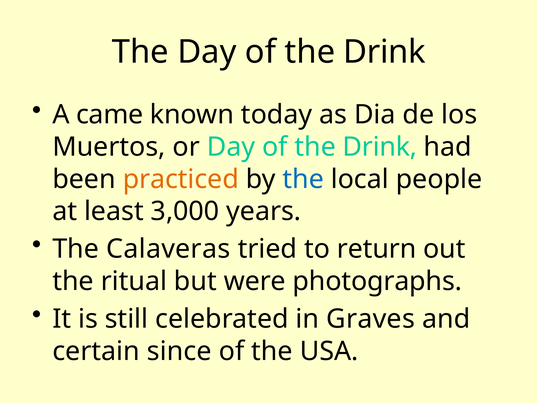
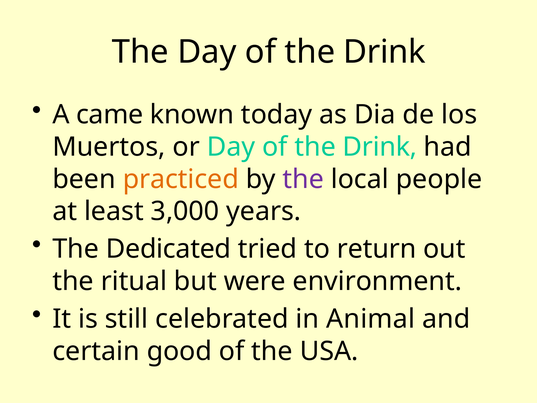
the at (303, 179) colour: blue -> purple
Calaveras: Calaveras -> Dedicated
photographs: photographs -> environment
Graves: Graves -> Animal
since: since -> good
